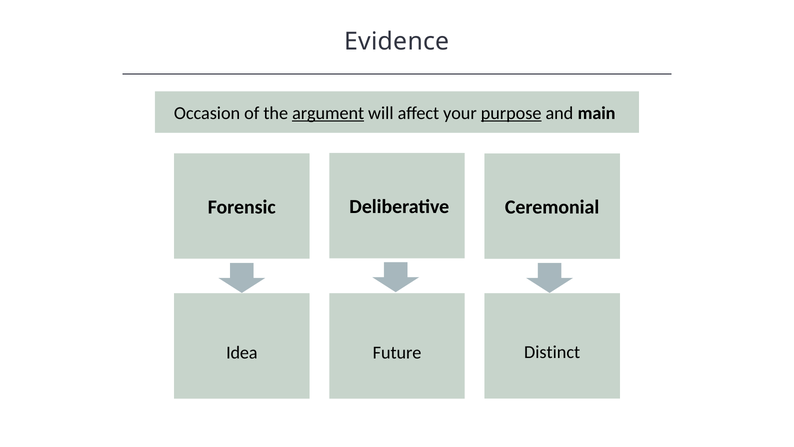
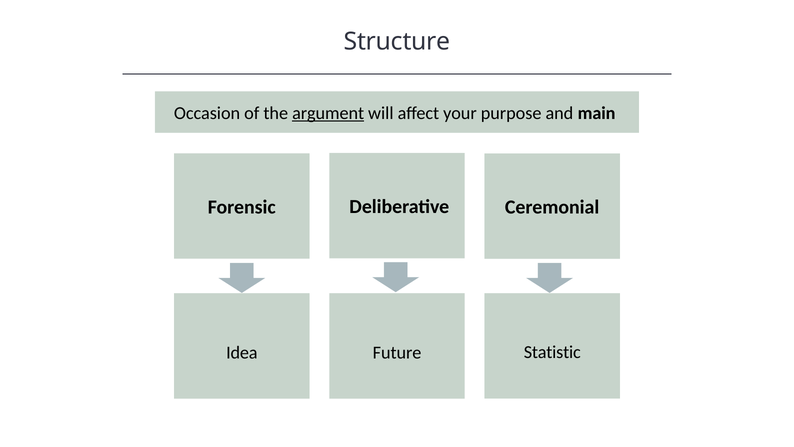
Evidence: Evidence -> Structure
purpose underline: present -> none
Distinct: Distinct -> Statistic
